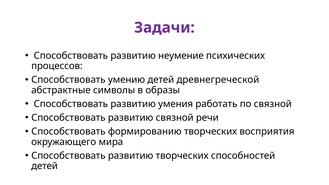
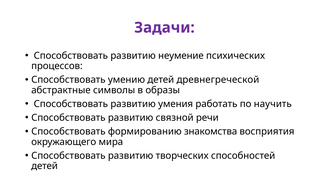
по связной: связной -> научить
формированию творческих: творческих -> знакомства
